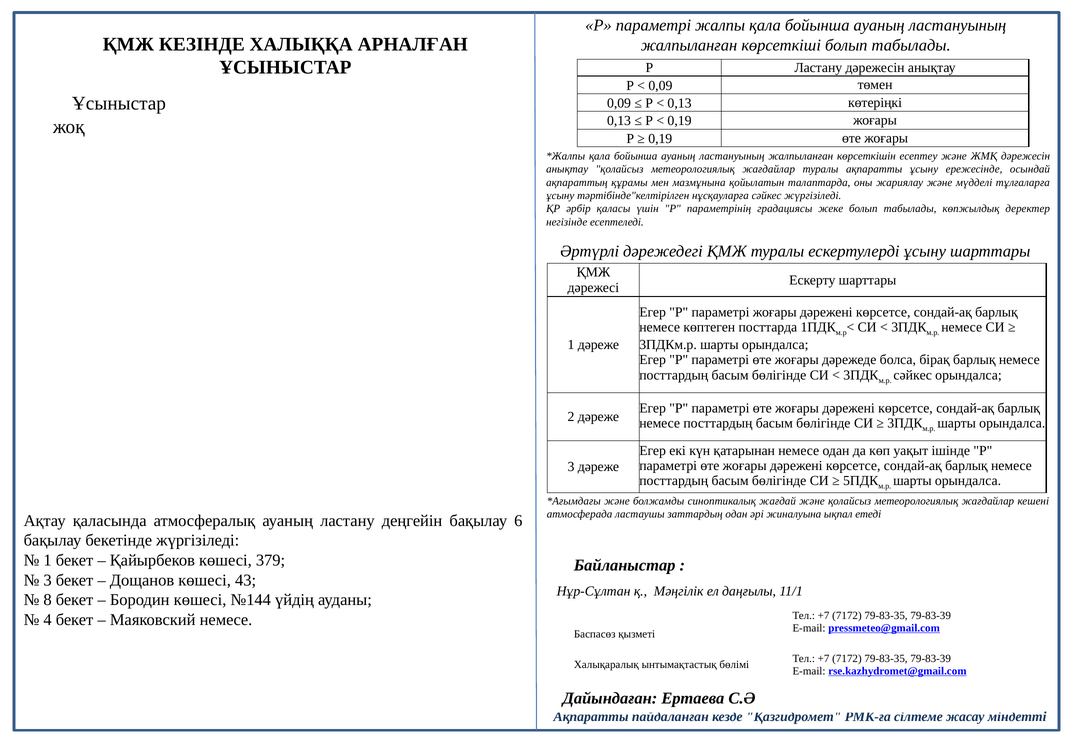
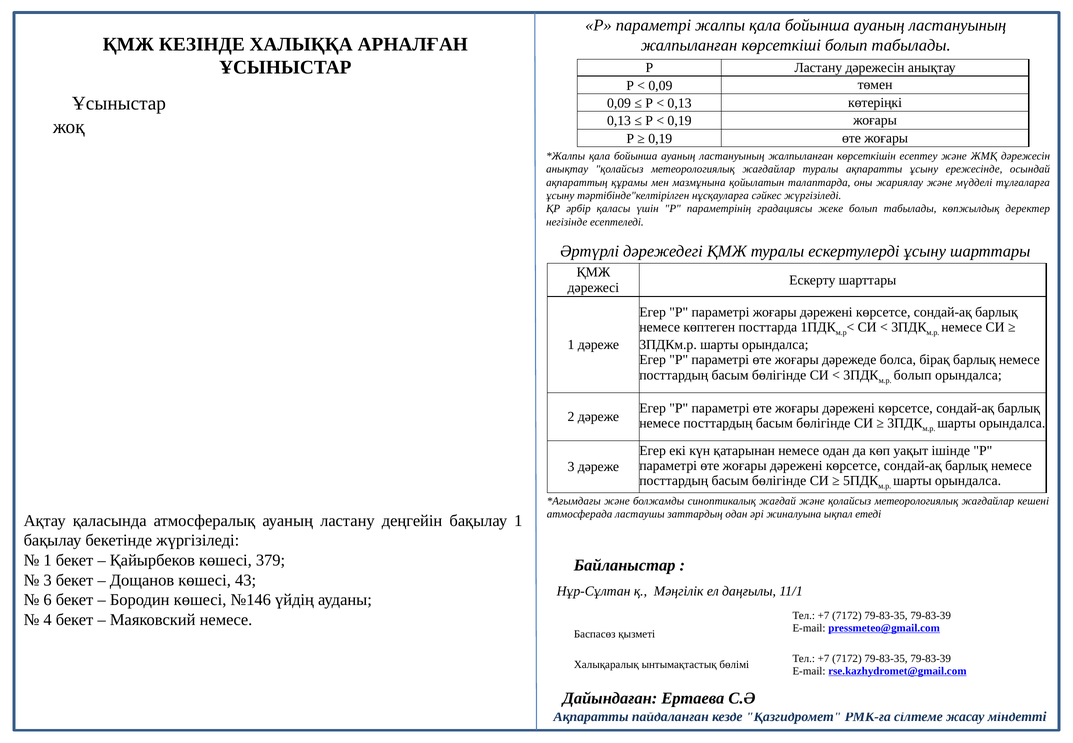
сәйкес at (913, 375): сәйкес -> болып
бақылау 6: 6 -> 1
8: 8 -> 6
№144: №144 -> №146
